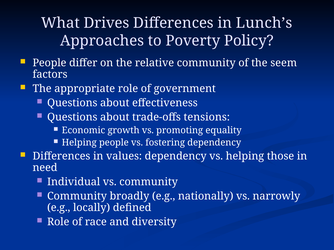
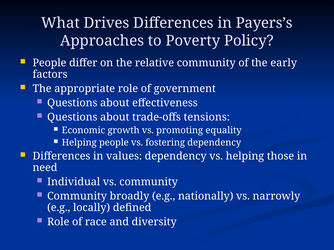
Lunch’s: Lunch’s -> Payers’s
seem: seem -> early
